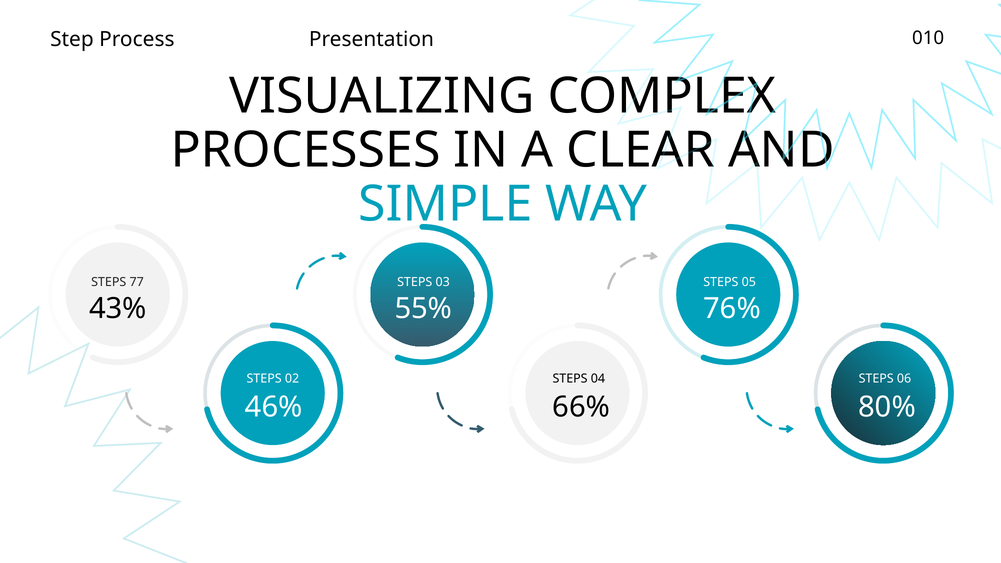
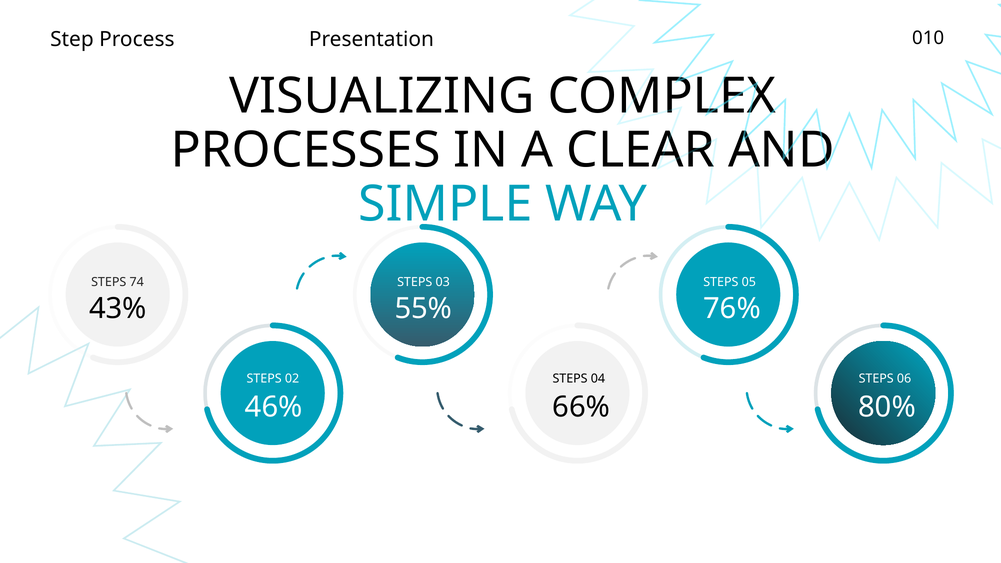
77: 77 -> 74
